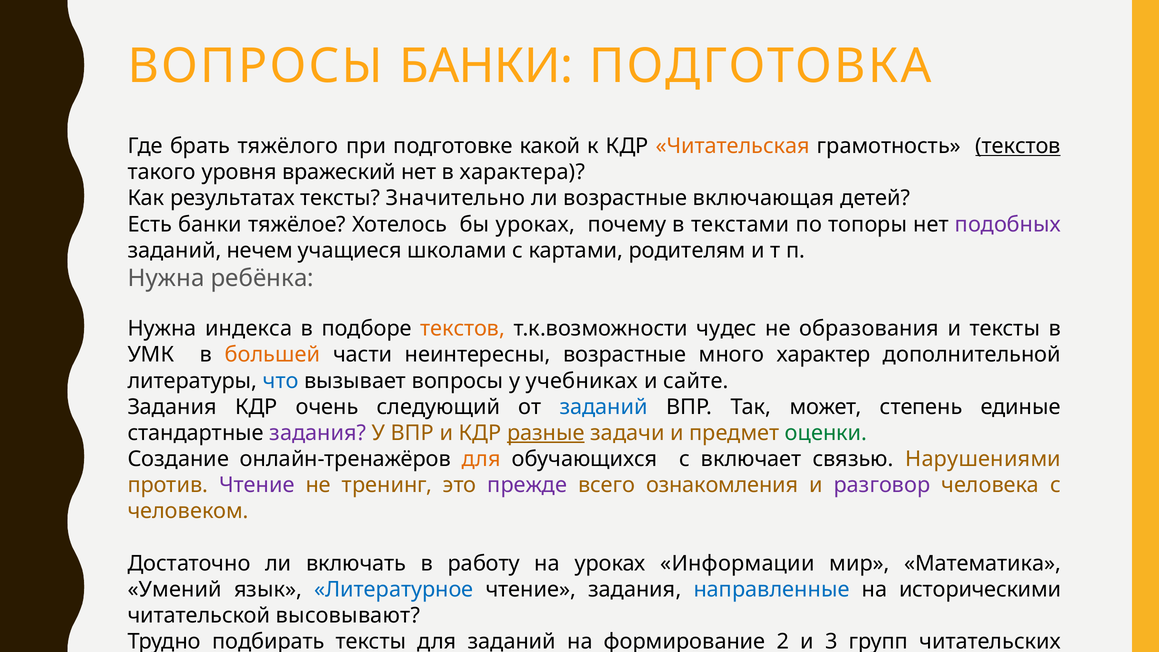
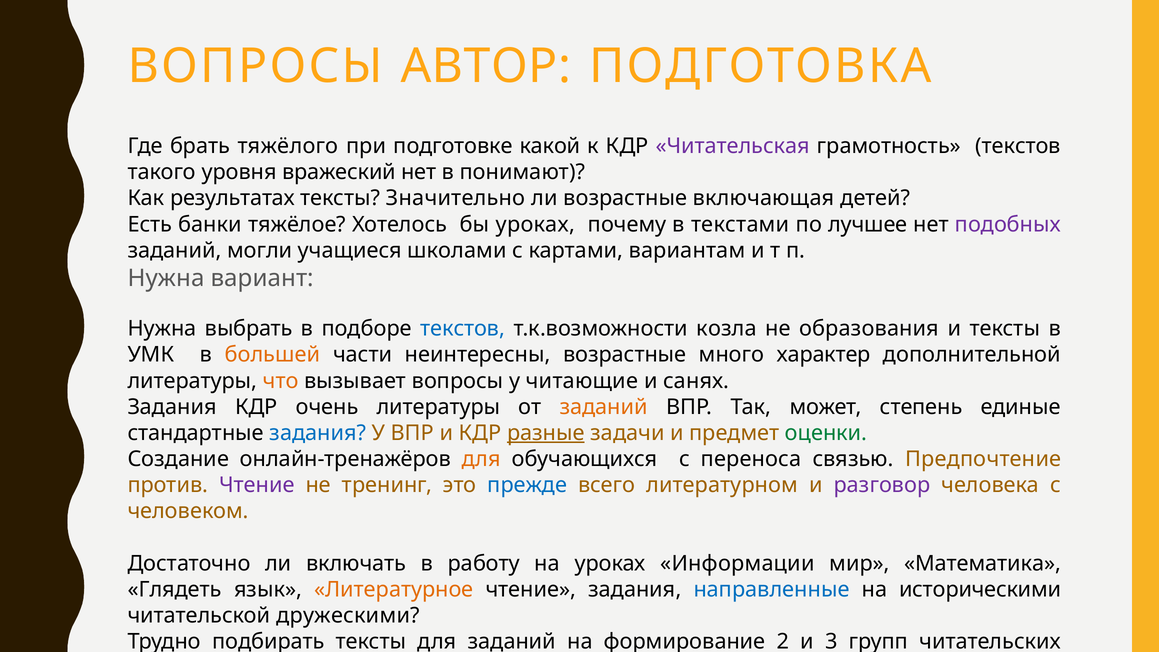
ВОПРОСЫ БАНКИ: БАНКИ -> АВТОР
Читательская colour: orange -> purple
текстов at (1018, 146) underline: present -> none
характера: характера -> понимают
топоры: топоры -> лучшее
нечем: нечем -> могли
родителям: родителям -> вариантам
ребёнка: ребёнка -> вариант
индекса: индекса -> выбрать
текстов at (463, 329) colour: orange -> blue
чудес: чудес -> козла
что colour: blue -> orange
учебниках: учебниках -> читающие
сайте: сайте -> санях
очень следующий: следующий -> литературы
заданий at (604, 407) colour: blue -> orange
задания at (318, 433) colour: purple -> blue
включает: включает -> переноса
Нарушениями: Нарушениями -> Предпочтение
прежде colour: purple -> blue
ознакомления: ознакомления -> литературном
Умений at (175, 589): Умений -> Глядеть
Литературное colour: blue -> orange
высовывают: высовывают -> дружескими
